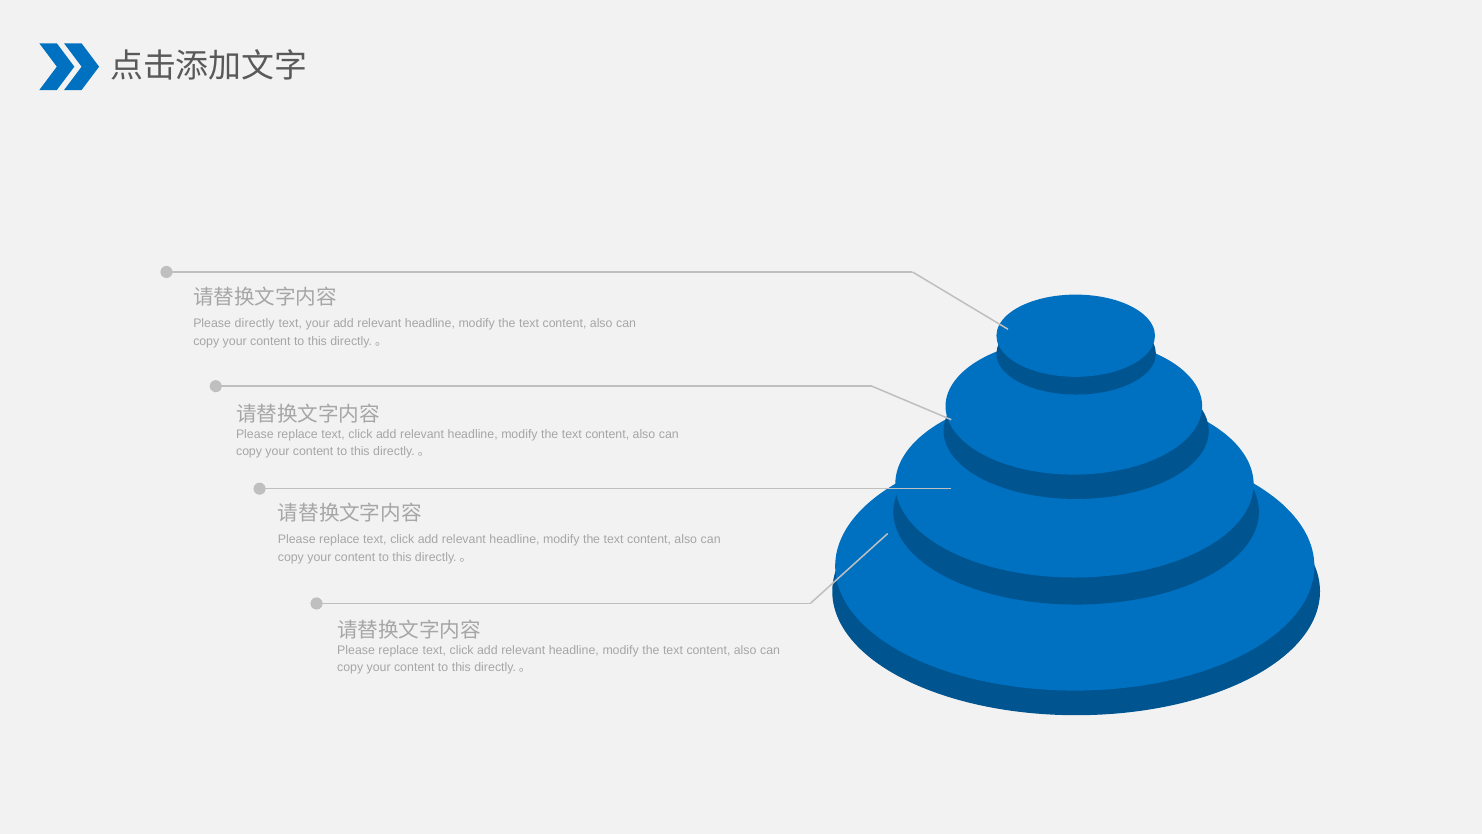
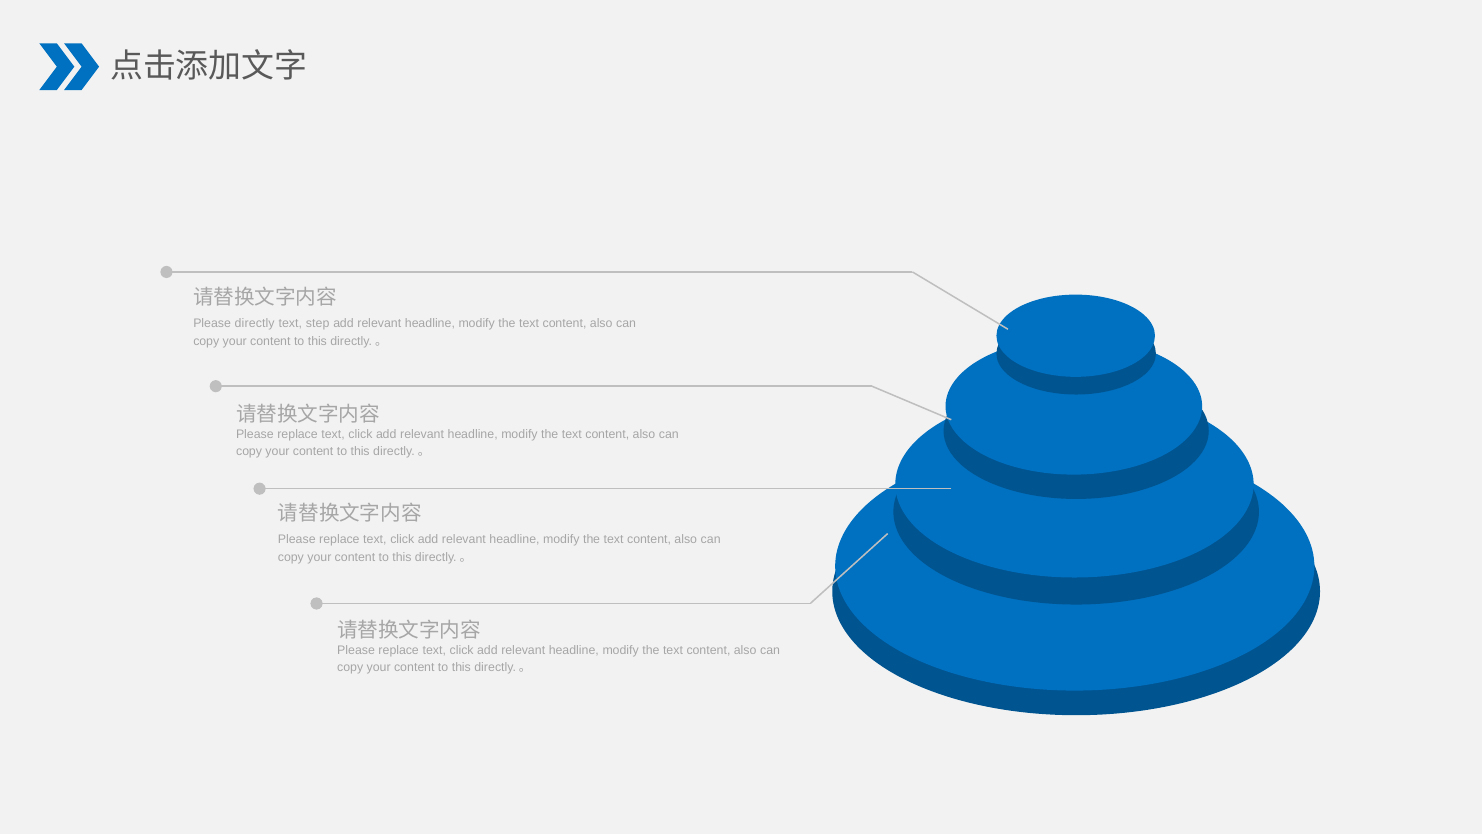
text your: your -> step
